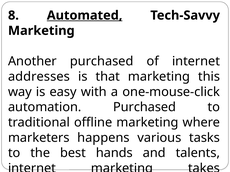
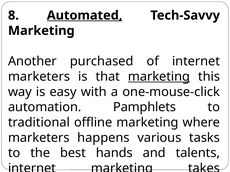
addresses at (39, 77): addresses -> marketers
marketing at (159, 77) underline: none -> present
automation Purchased: Purchased -> Pamphlets
